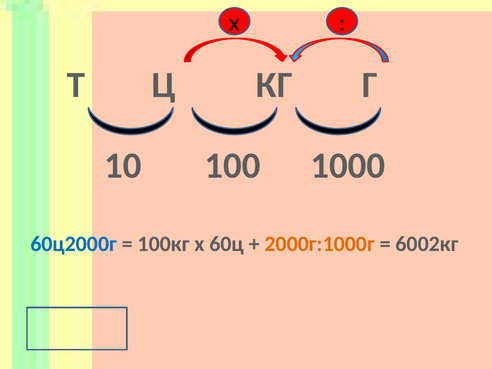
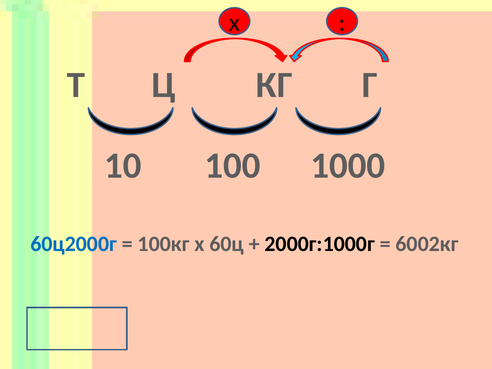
2000г:1000г colour: orange -> black
